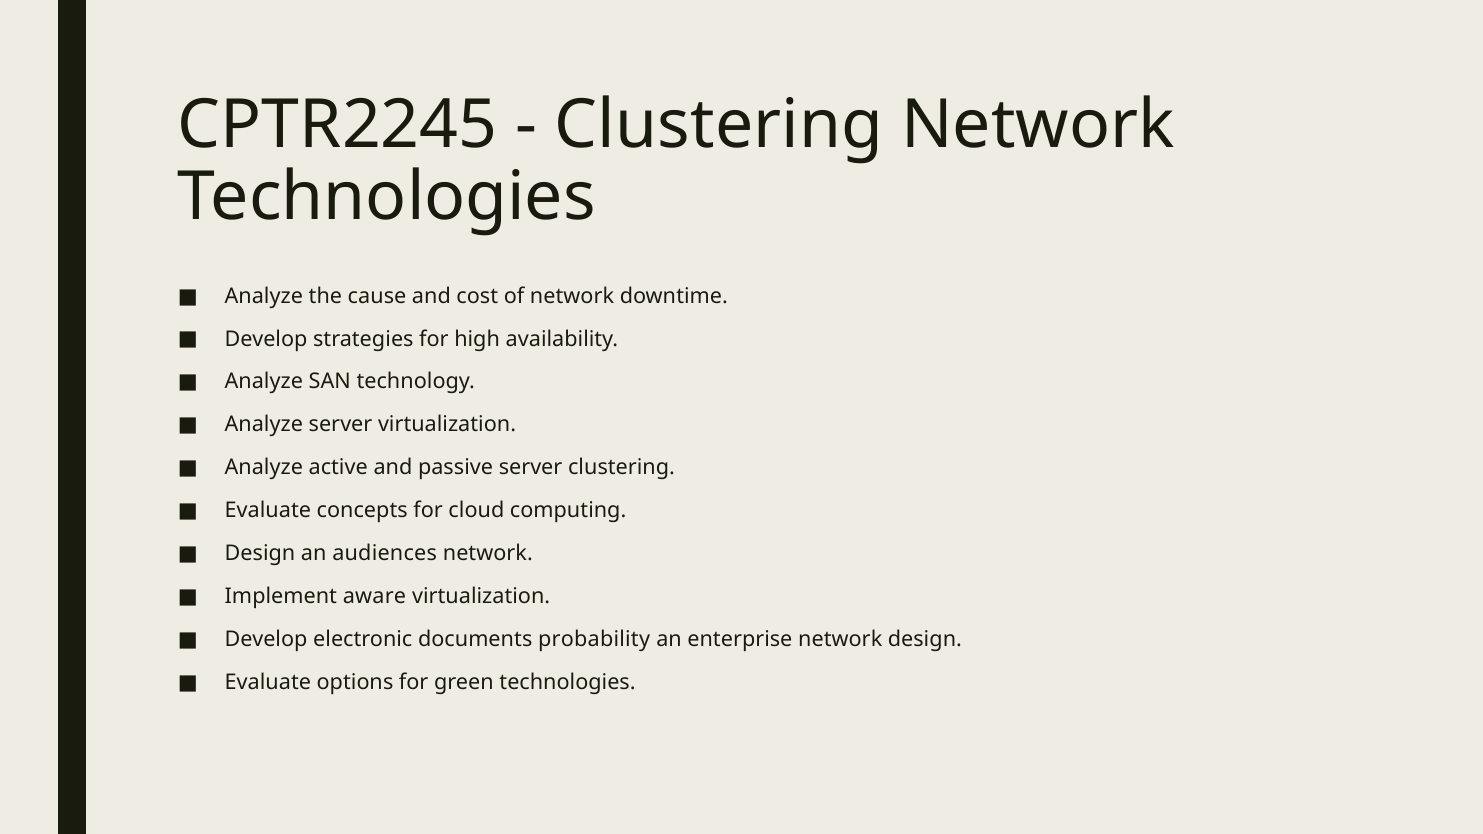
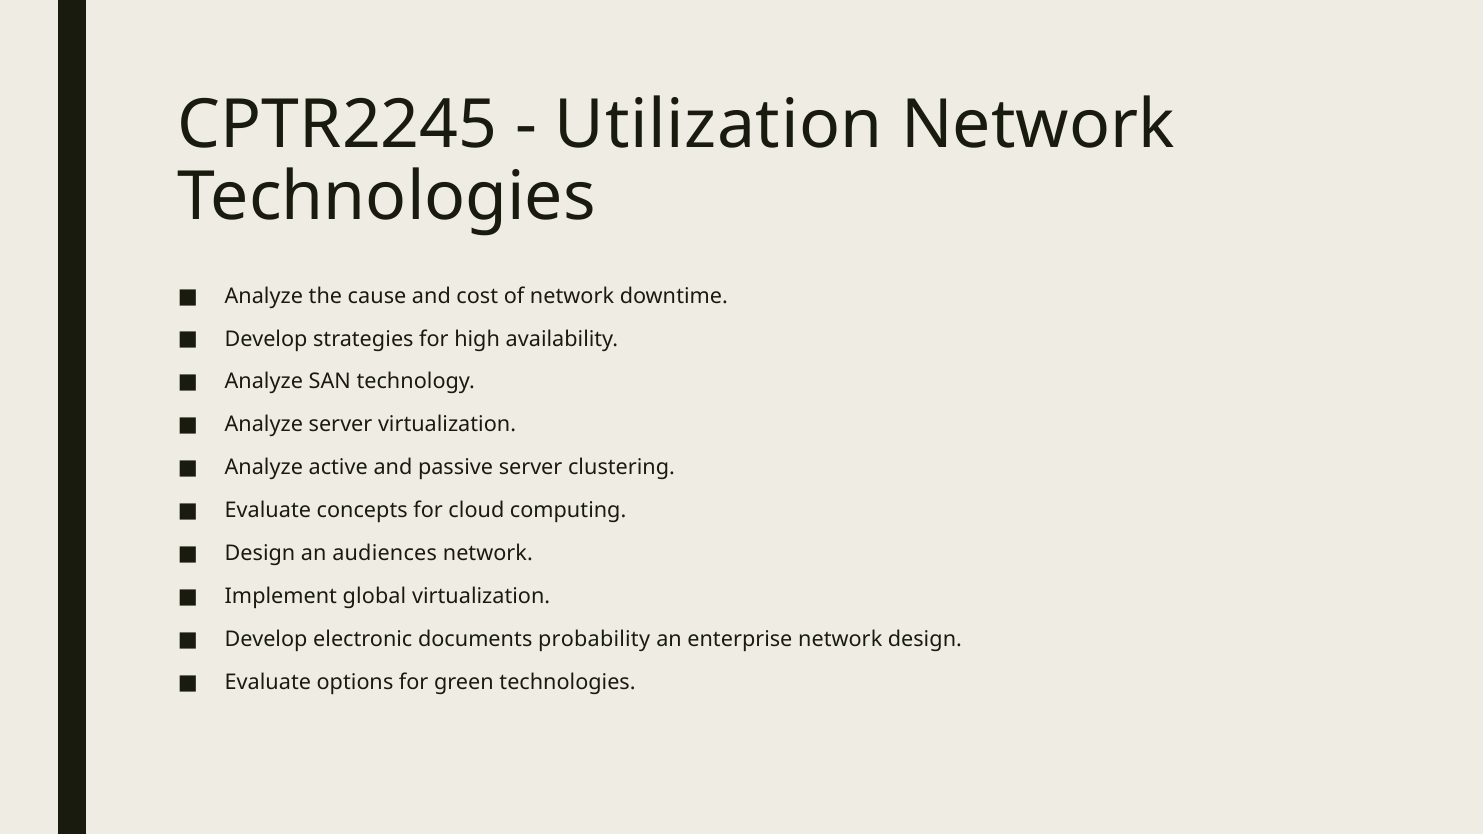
Clustering at (719, 125): Clustering -> Utilization
aware: aware -> global
